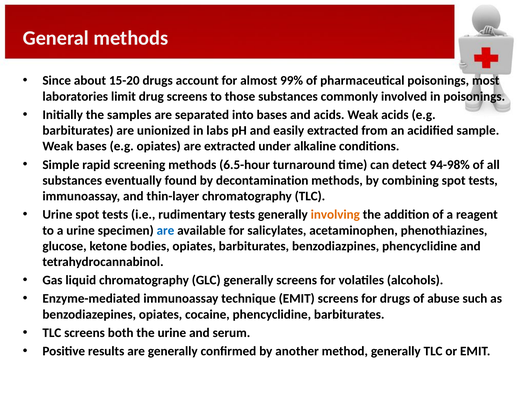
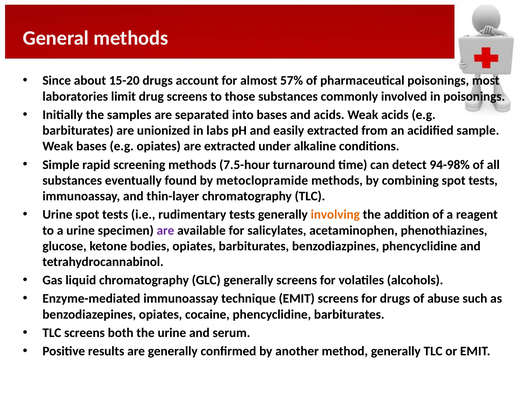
99%: 99% -> 57%
6.5-hour: 6.5-hour -> 7.5-hour
decontamination: decontamination -> metoclopramide
are at (165, 230) colour: blue -> purple
